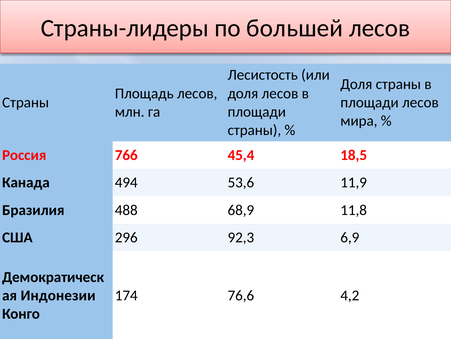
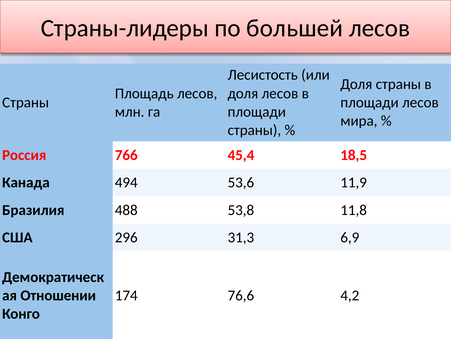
68,9: 68,9 -> 53,8
92,3: 92,3 -> 31,3
Индонезии: Индонезии -> Отношении
